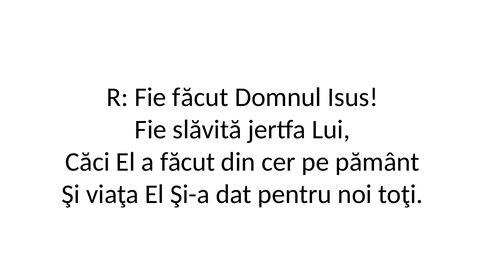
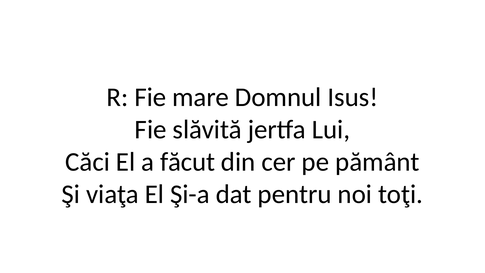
Fie făcut: făcut -> mare
